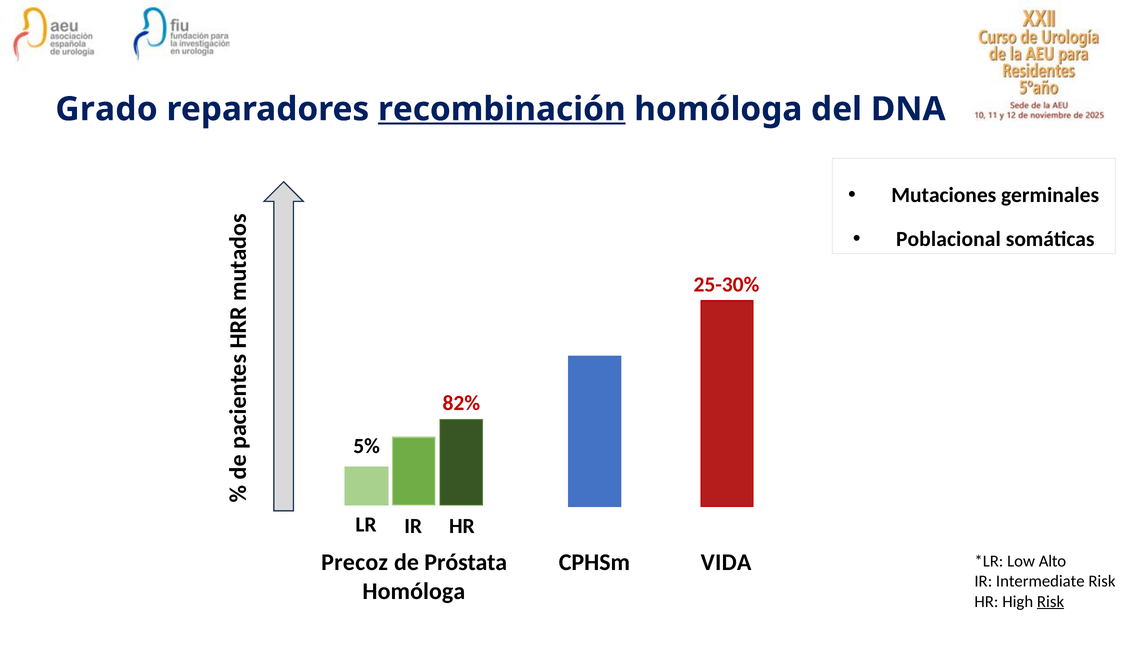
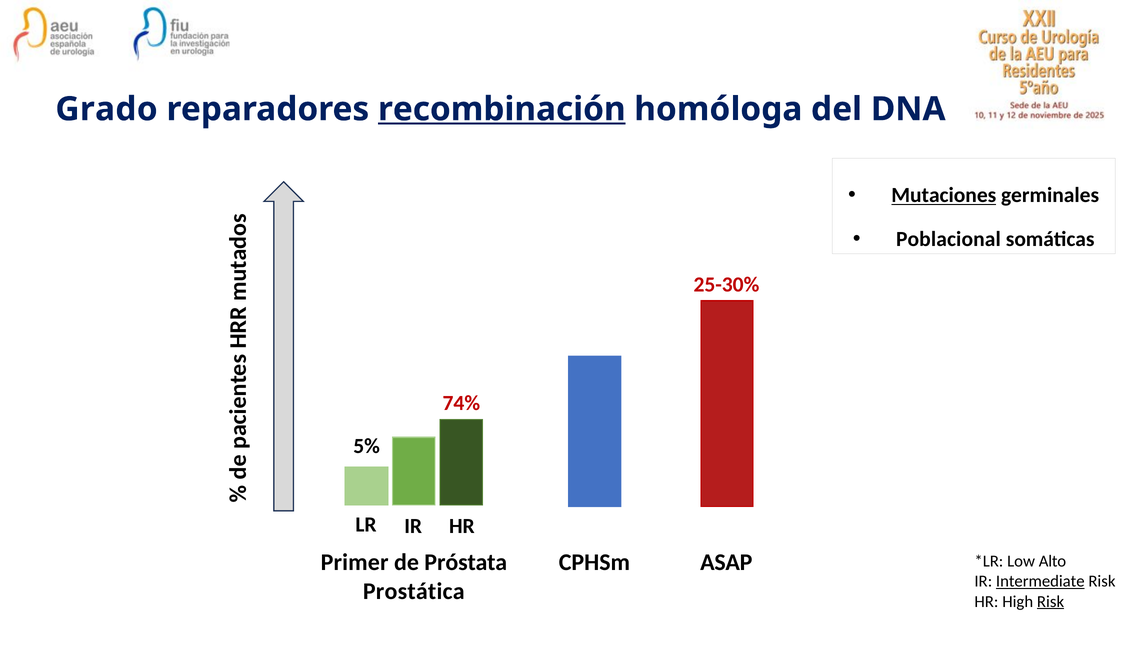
Mutaciones underline: none -> present
82%: 82% -> 74%
Precoz: Precoz -> Primer
VIDA: VIDA -> ASAP
Intermediate underline: none -> present
Homóloga at (414, 591): Homóloga -> Prostática
